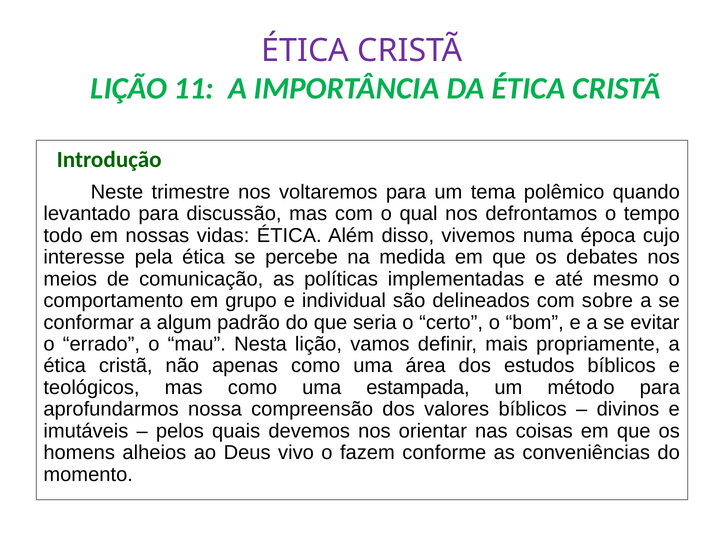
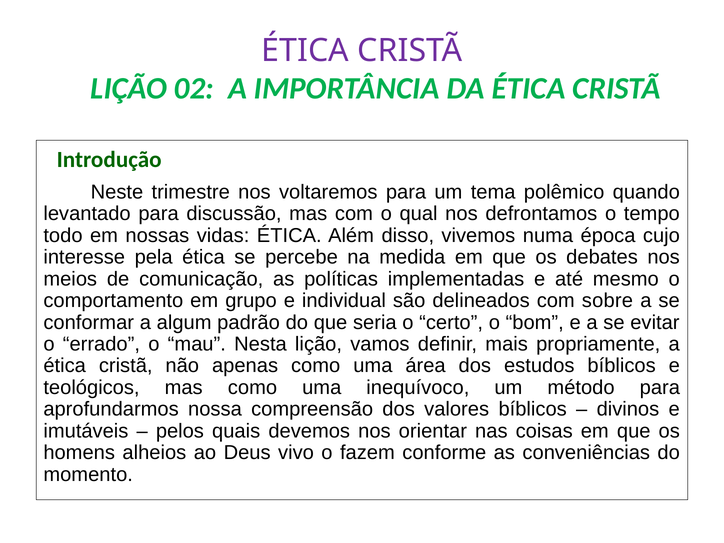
11: 11 -> 02
estampada: estampada -> inequívoco
